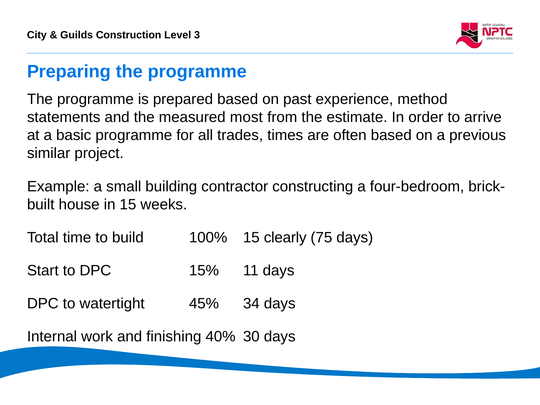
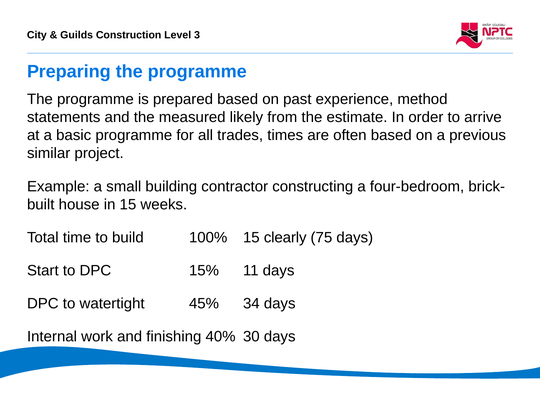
most: most -> likely
